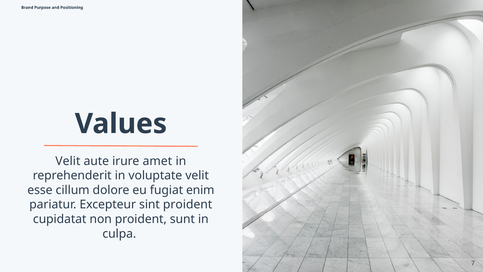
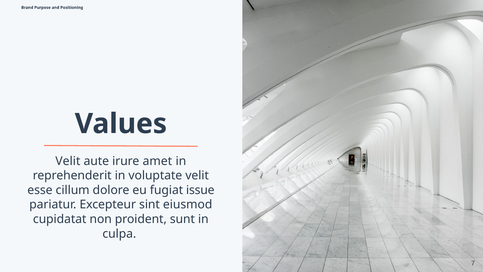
enim: enim -> issue
sint proident: proident -> eiusmod
